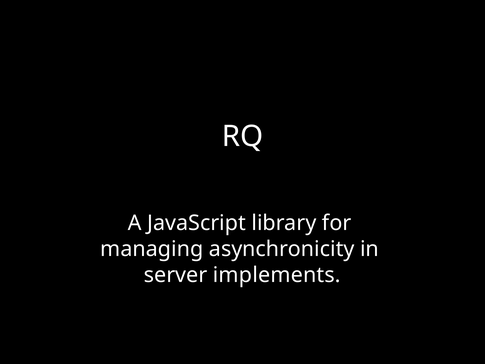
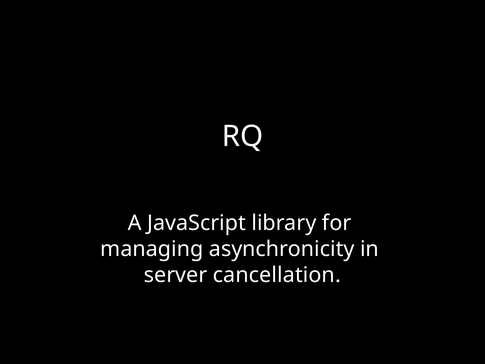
implements: implements -> cancellation
